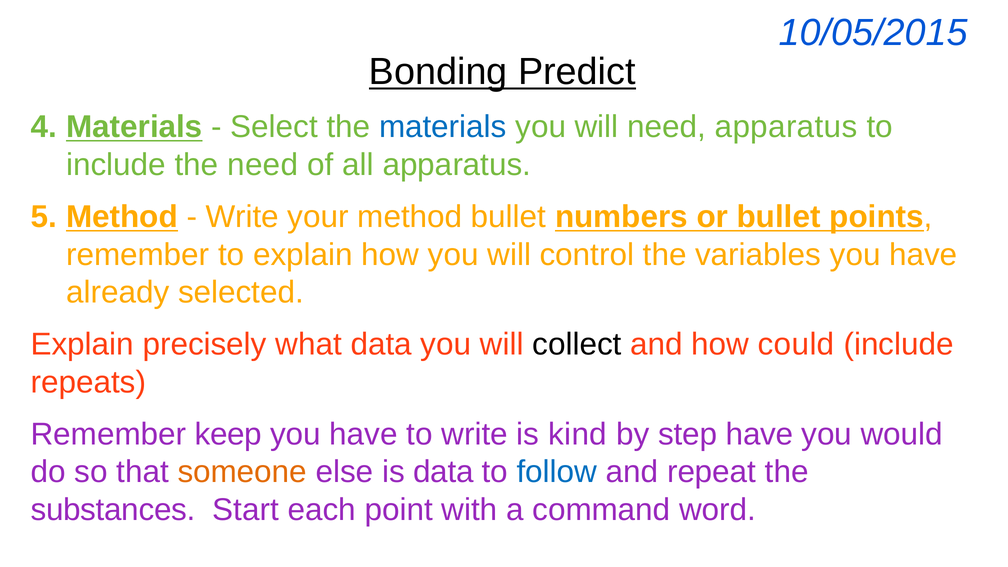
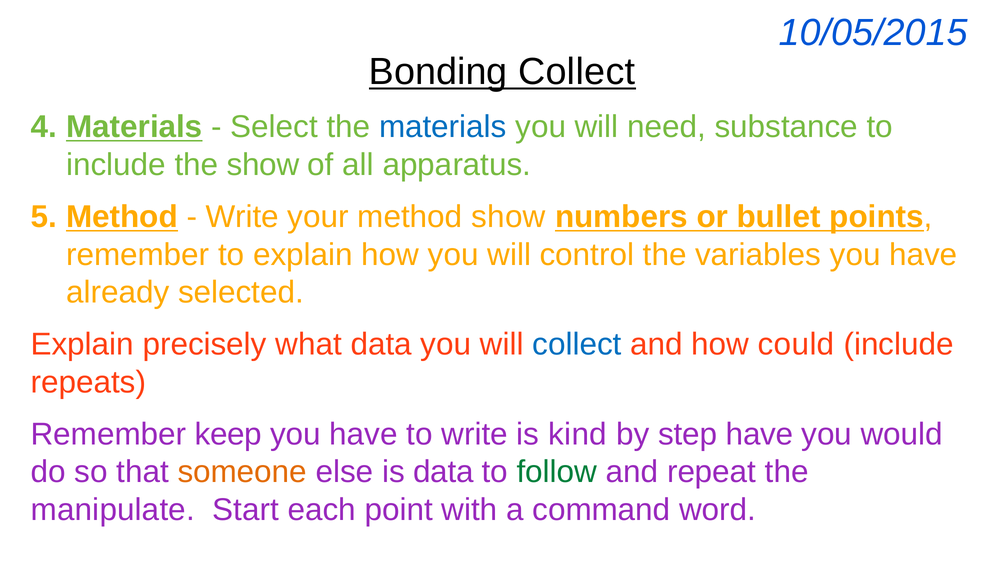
Bonding Predict: Predict -> Collect
need apparatus: apparatus -> substance
the need: need -> show
method bullet: bullet -> show
collect at (577, 344) colour: black -> blue
follow colour: blue -> green
substances: substances -> manipulate
